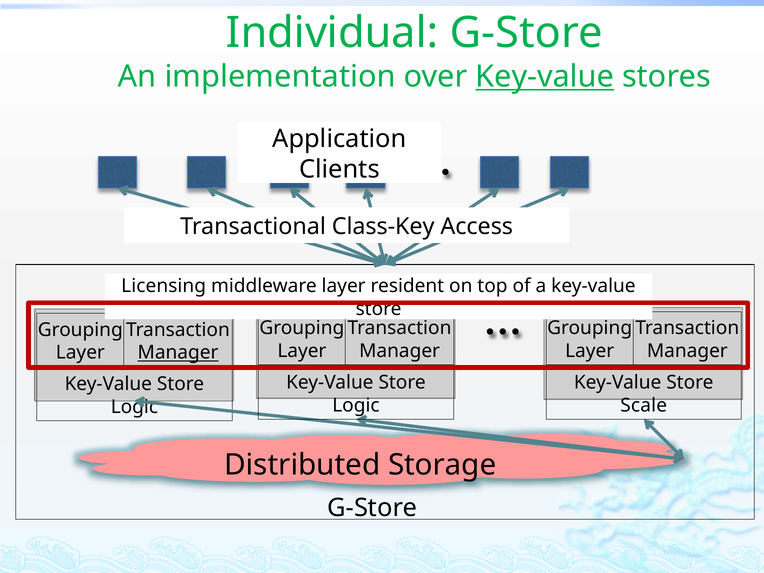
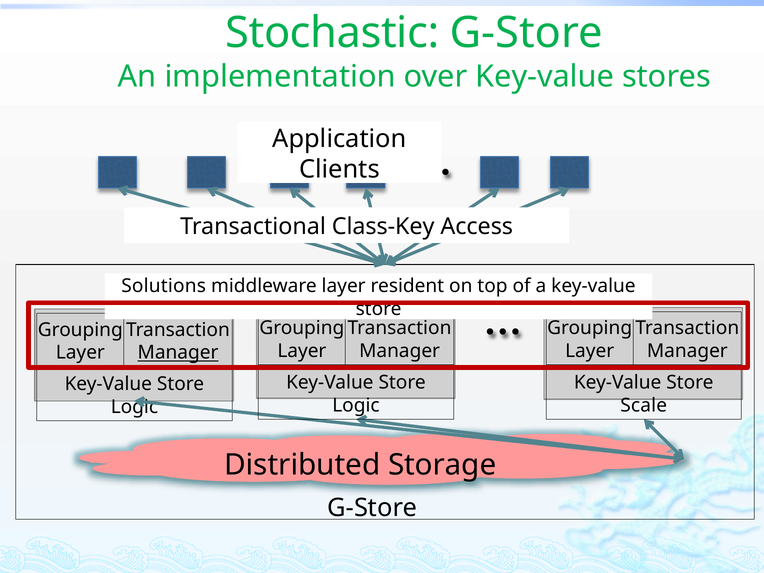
Individual: Individual -> Stochastic
Key-value at (545, 77) underline: present -> none
Licensing: Licensing -> Solutions
